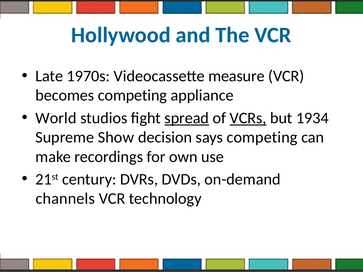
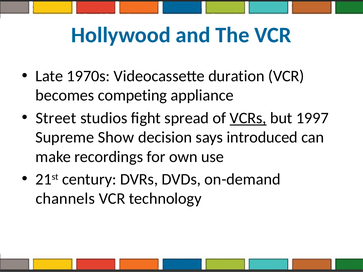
measure: measure -> duration
World: World -> Street
spread underline: present -> none
1934: 1934 -> 1997
says competing: competing -> introduced
